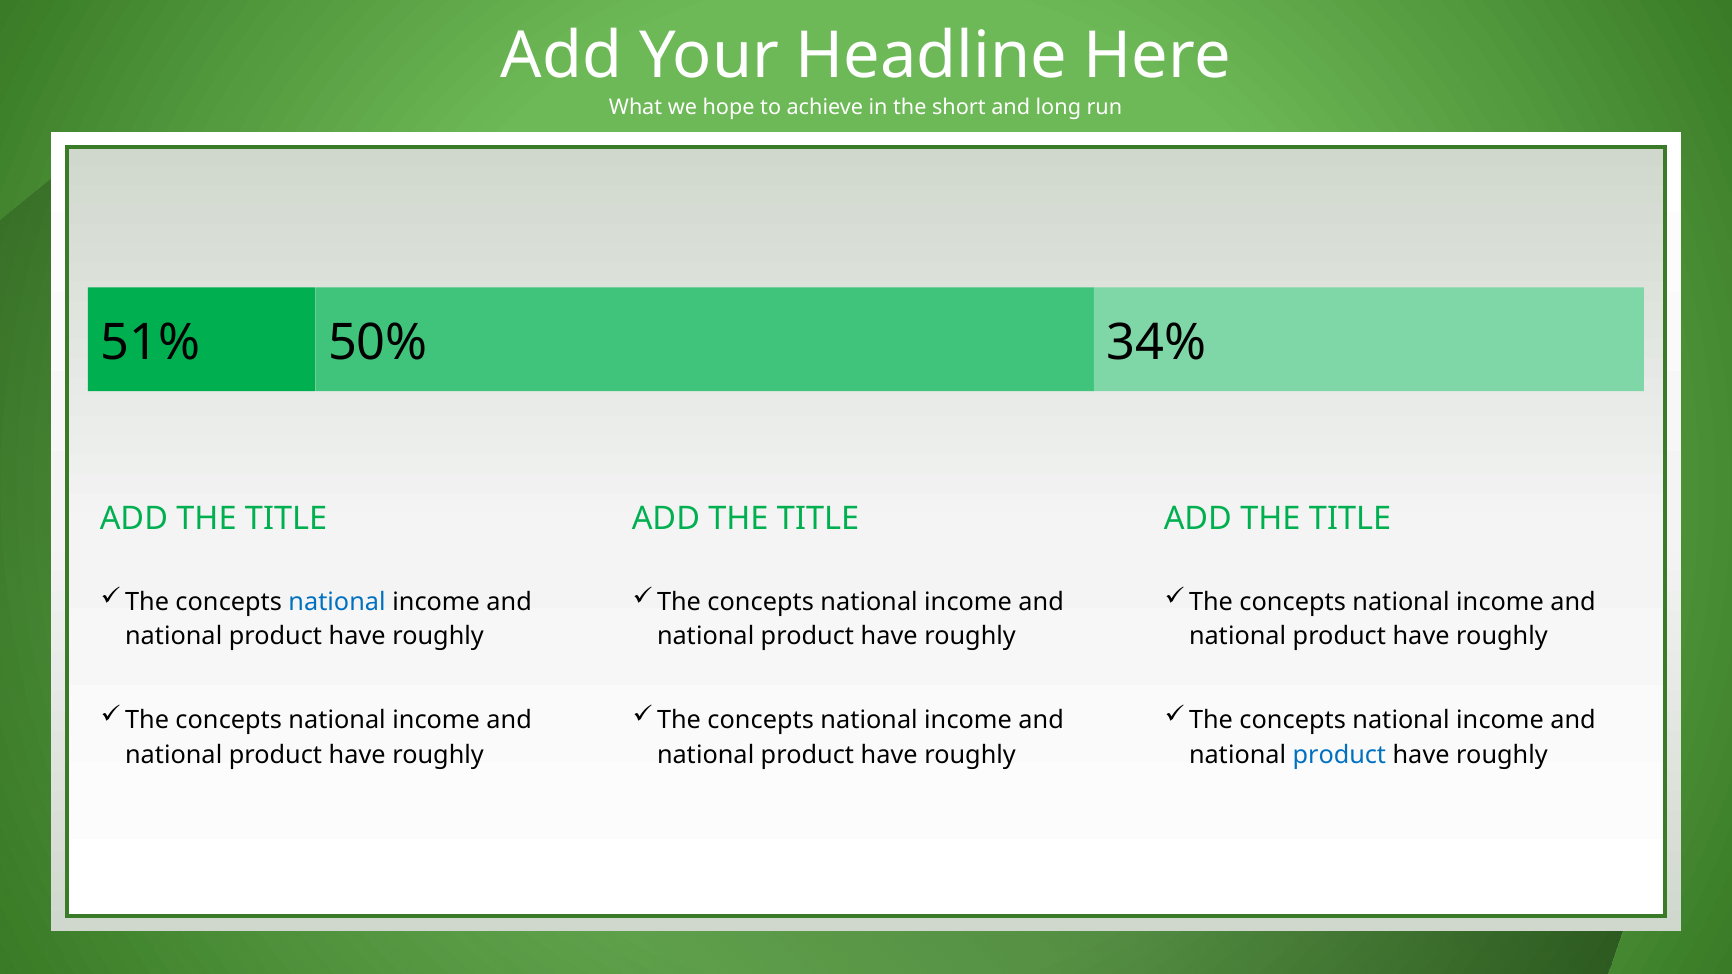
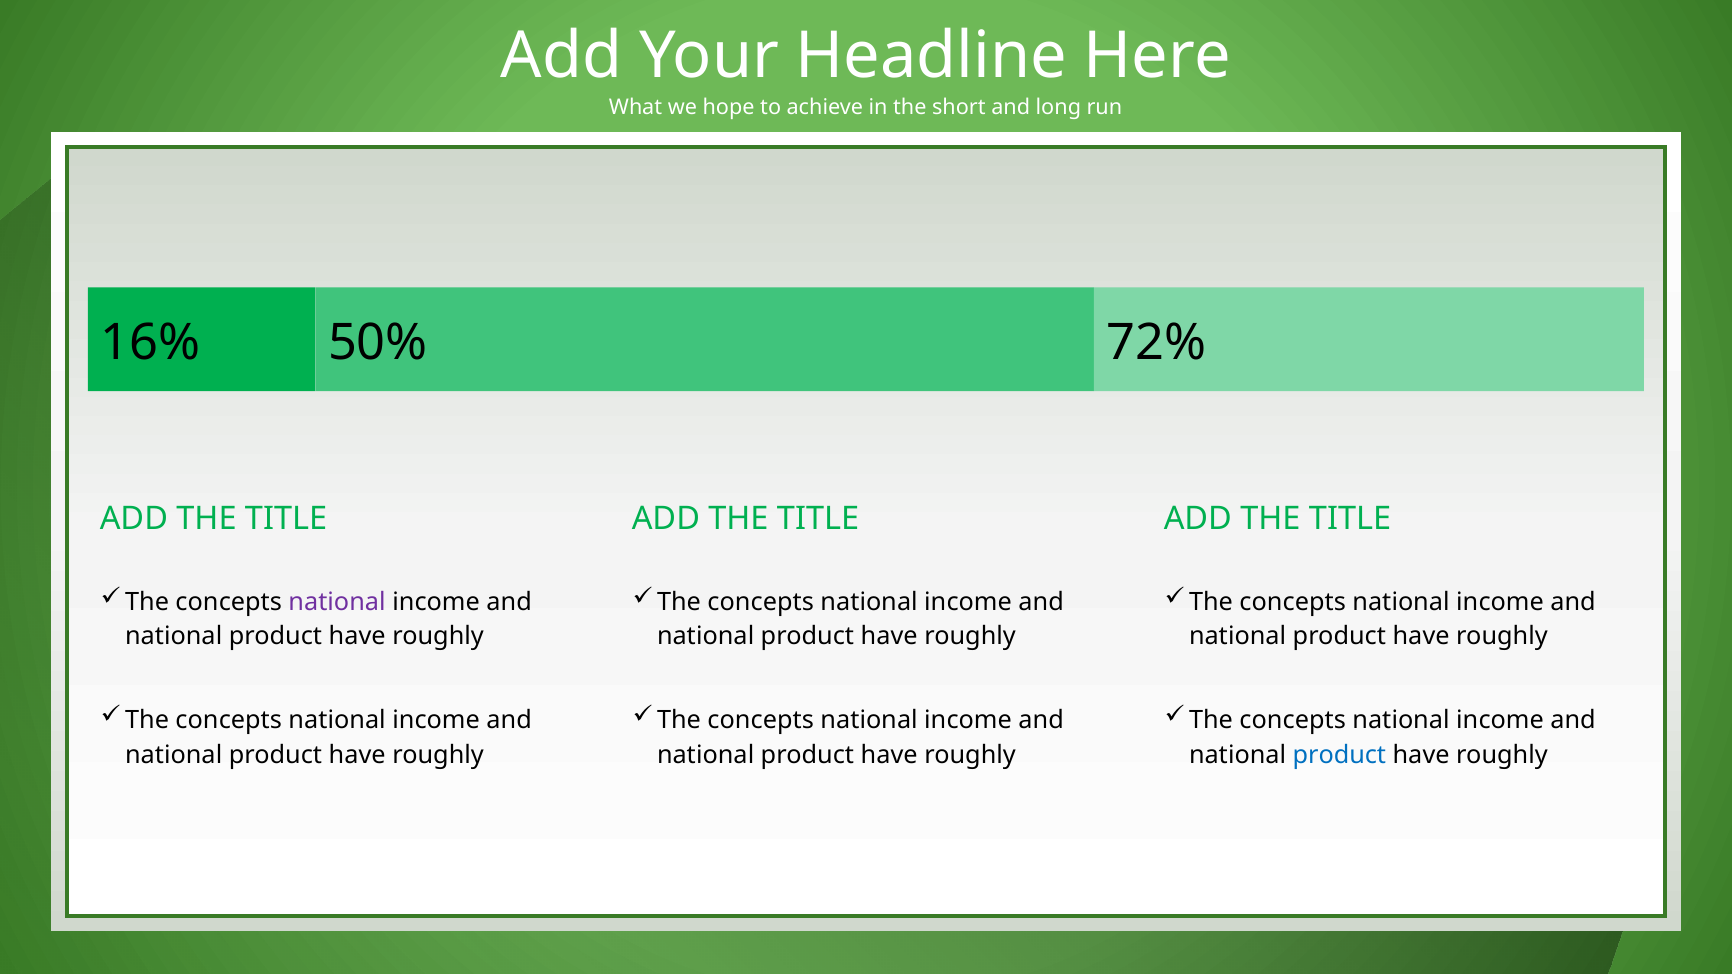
51%: 51% -> 16%
34%: 34% -> 72%
national at (337, 602) colour: blue -> purple
